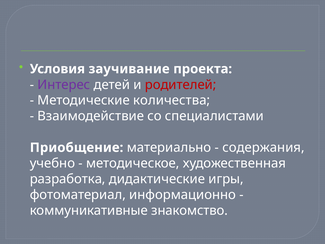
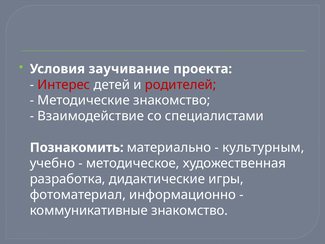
Интерес colour: purple -> red
Методические количества: количества -> знакомство
Приобщение: Приобщение -> Познакомить
содержания: содержания -> культурным
